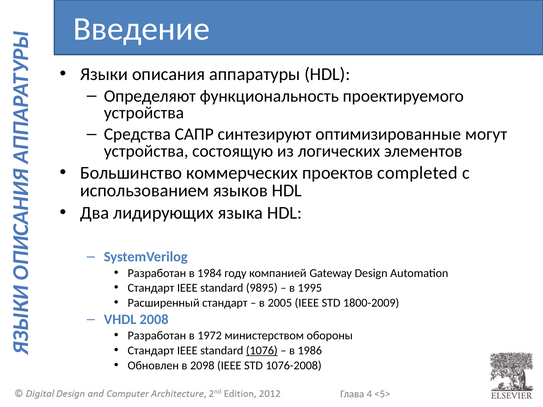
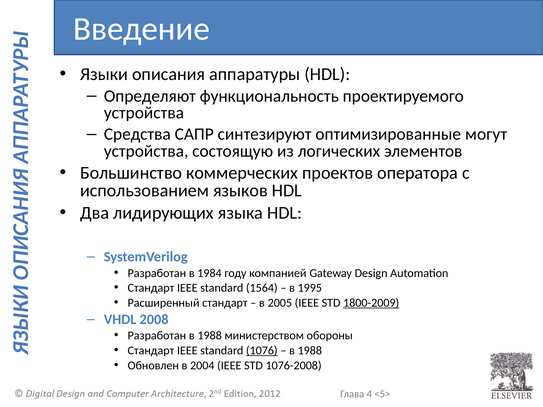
completed: completed -> оператора
9895: 9895 -> 1564
1800-2009 underline: none -> present
Разработан в 1972: 1972 -> 1988
1986 at (310, 351): 1986 -> 1988
2098: 2098 -> 2004
